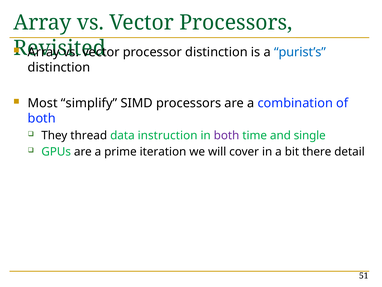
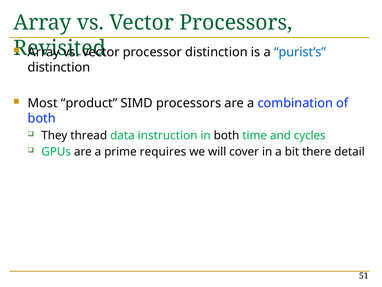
simplify: simplify -> product
both at (227, 135) colour: purple -> black
single: single -> cycles
iteration: iteration -> requires
